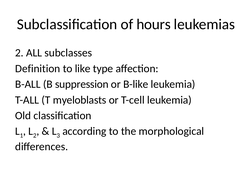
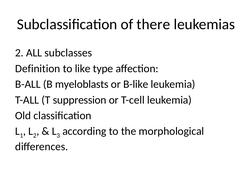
hours: hours -> there
suppression: suppression -> myeloblasts
myeloblasts: myeloblasts -> suppression
